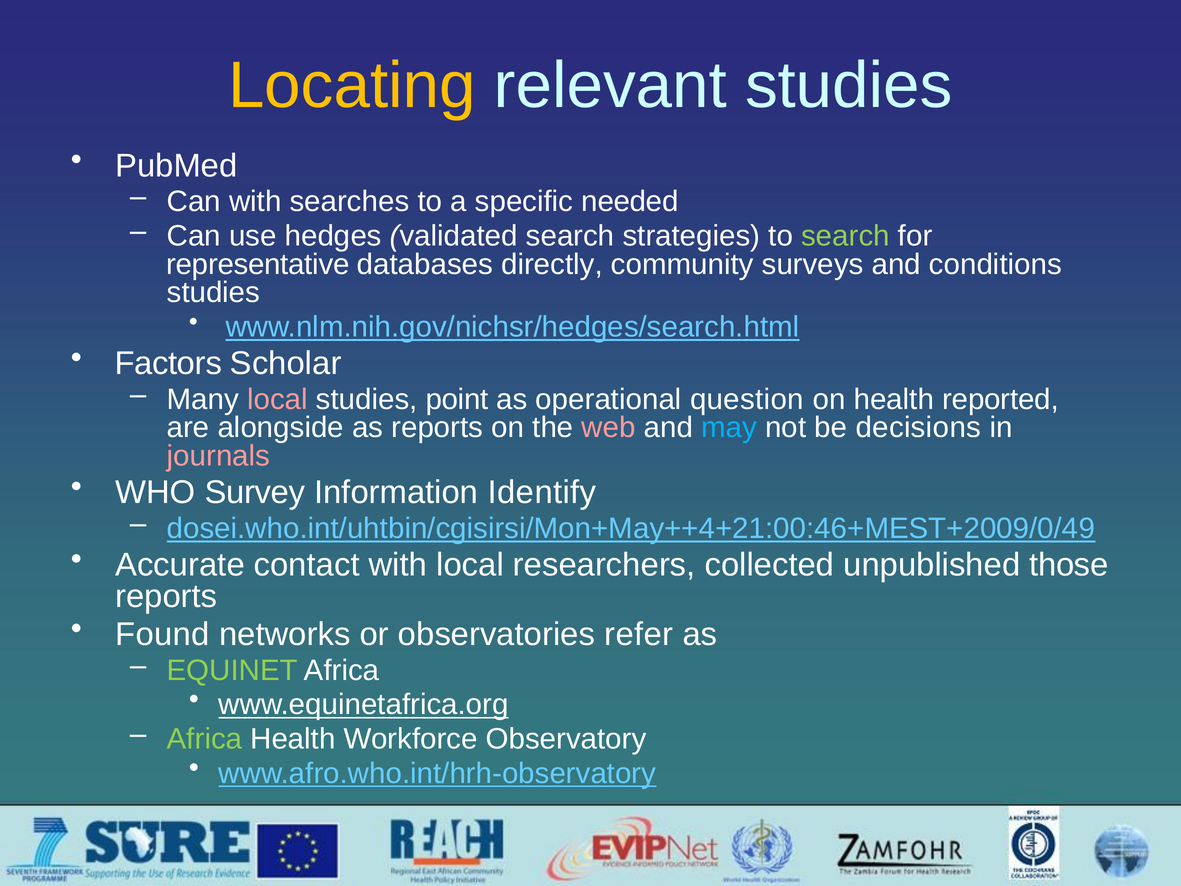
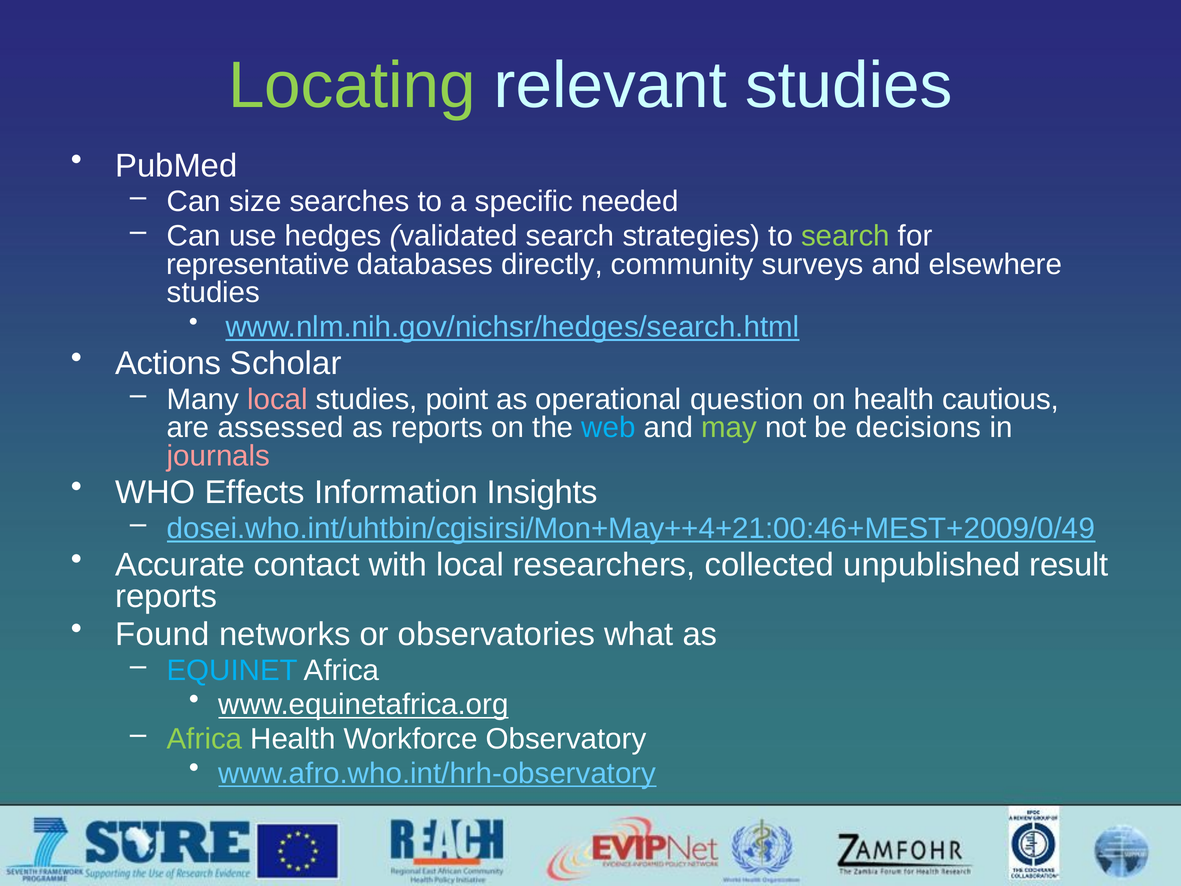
Locating colour: yellow -> light green
Can with: with -> size
conditions: conditions -> elsewhere
Factors: Factors -> Actions
reported: reported -> cautious
alongside: alongside -> assessed
web colour: pink -> light blue
may colour: light blue -> light green
Survey: Survey -> Effects
Identify: Identify -> Insights
those: those -> result
refer: refer -> what
EQUINET colour: light green -> light blue
